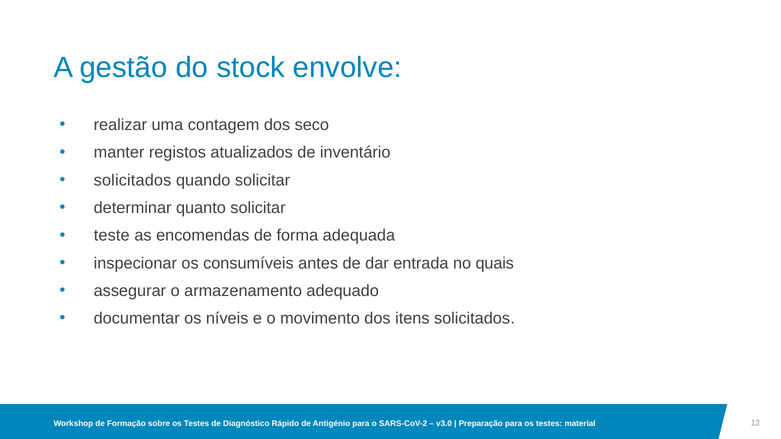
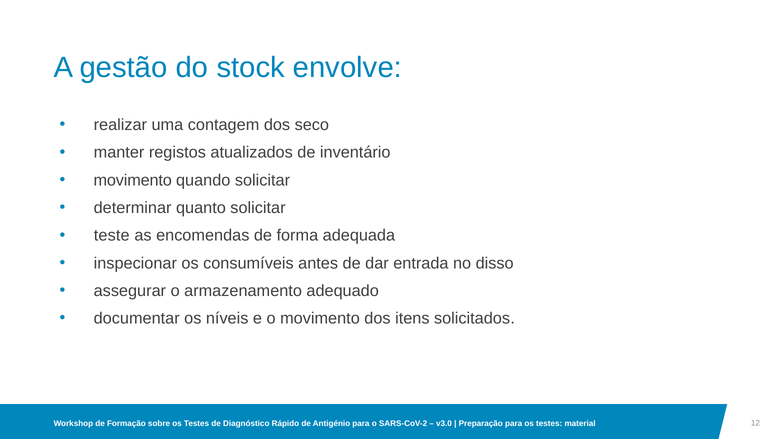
solicitados at (133, 180): solicitados -> movimento
quais: quais -> disso
